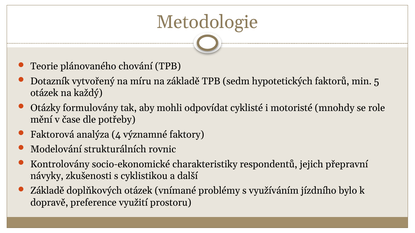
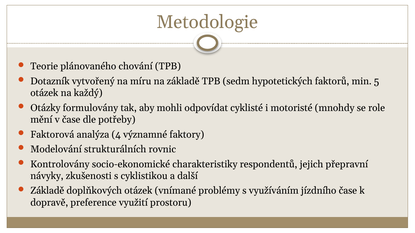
jízdního bylo: bylo -> čase
